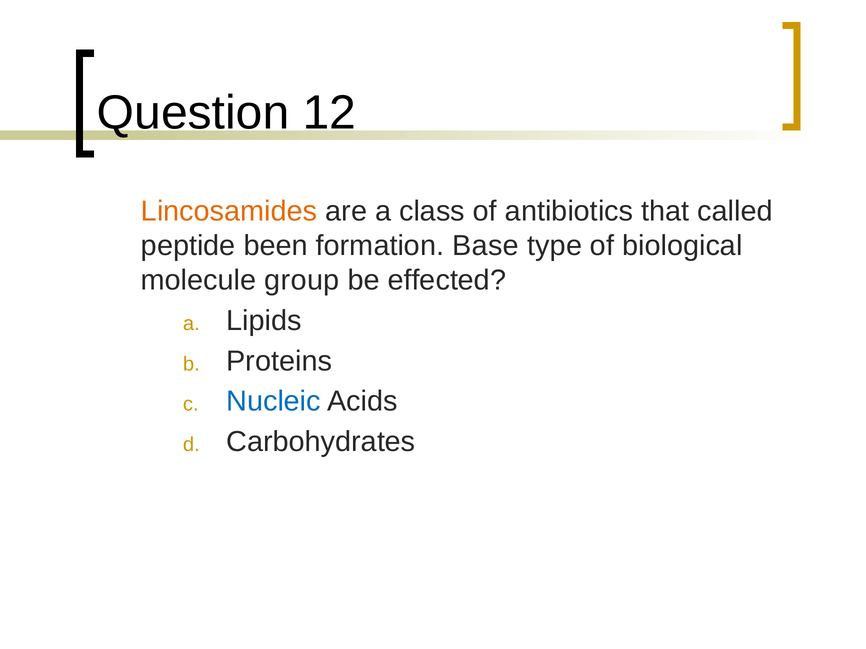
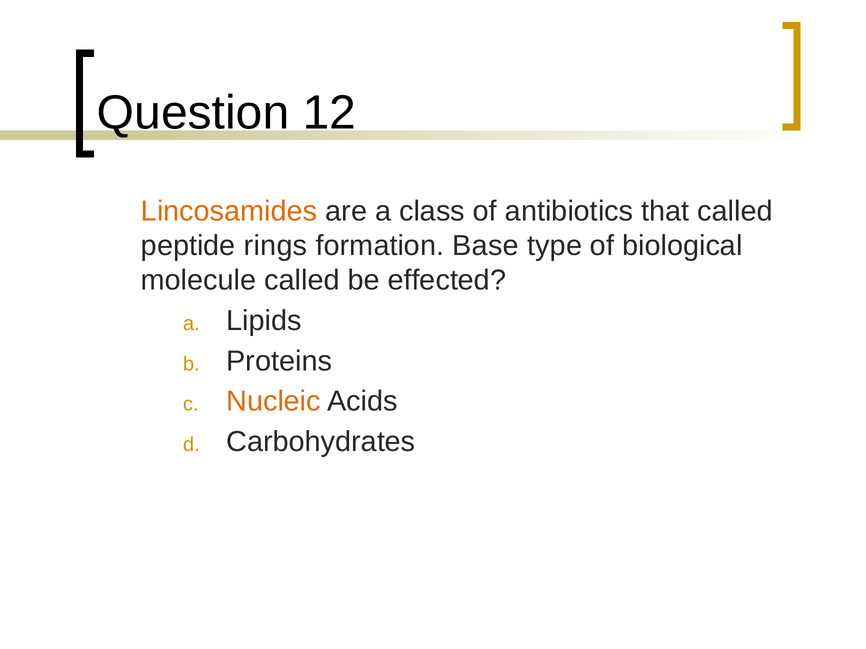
been: been -> rings
molecule group: group -> called
Nucleic colour: blue -> orange
